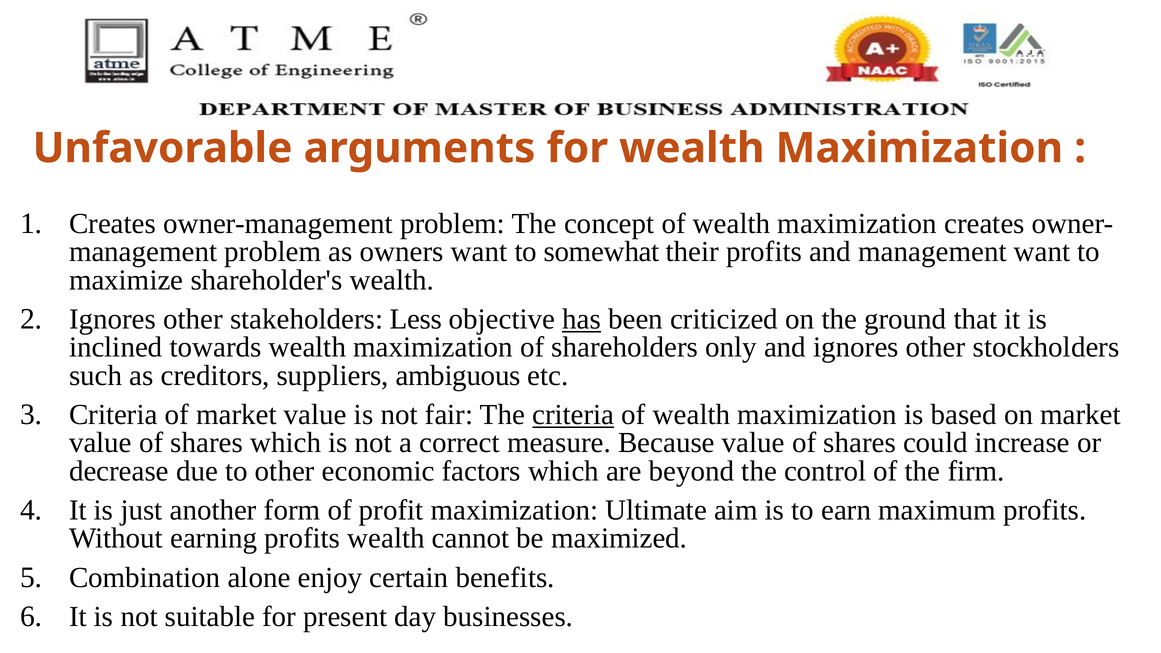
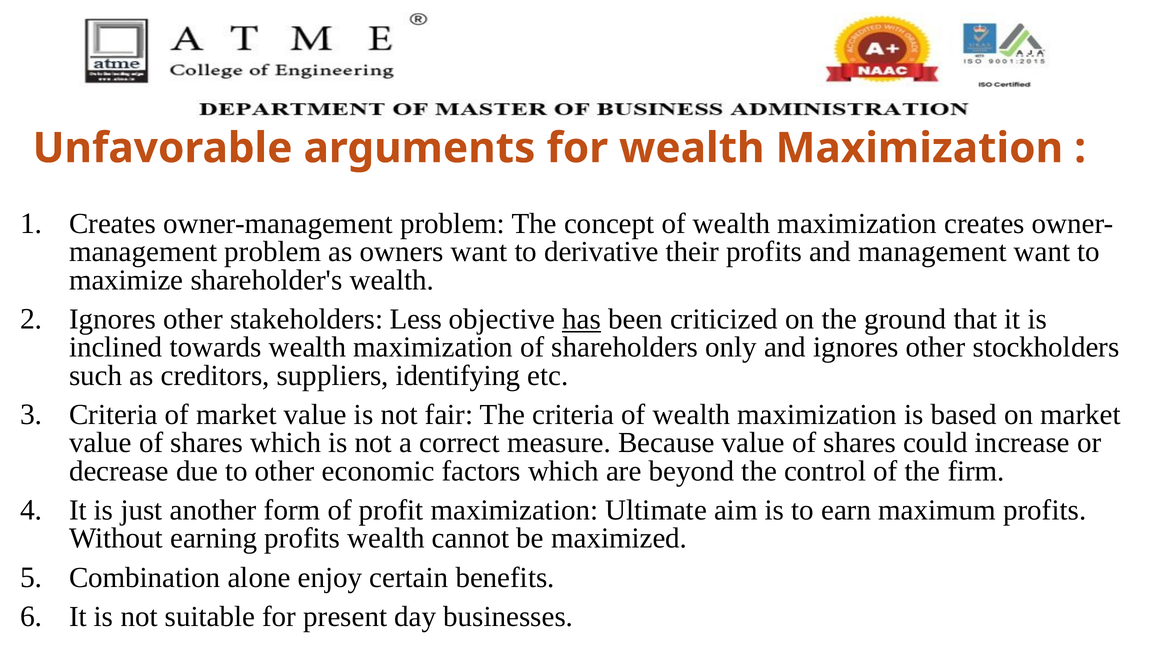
somewhat: somewhat -> derivative
ambiguous: ambiguous -> identifying
criteria at (573, 415) underline: present -> none
